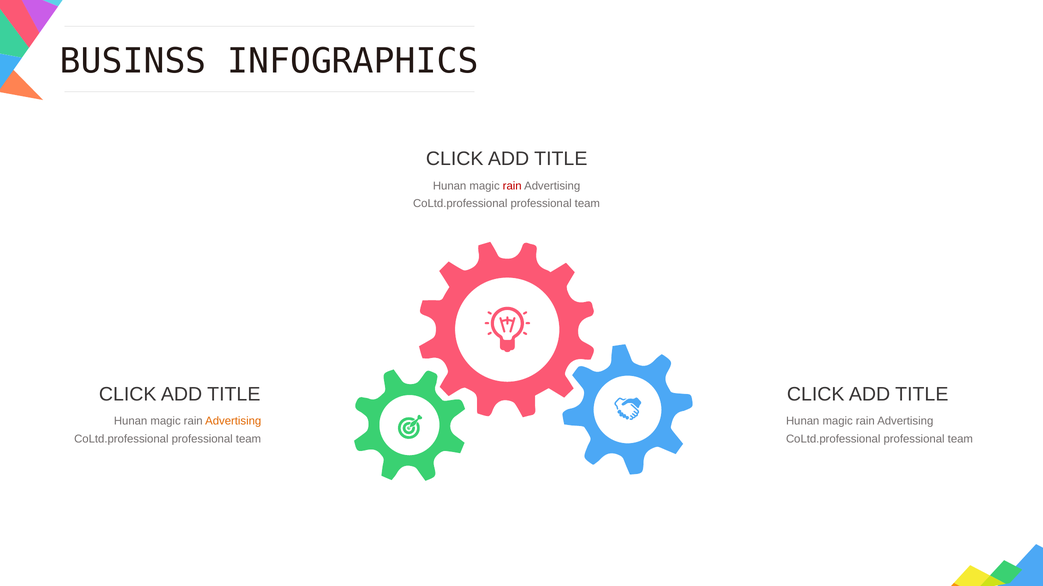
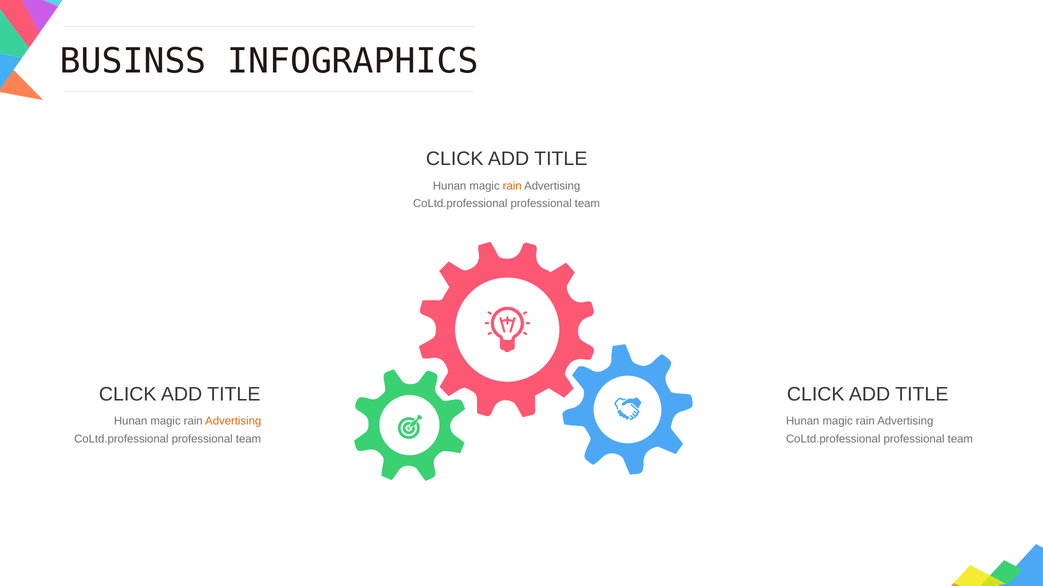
rain at (512, 186) colour: red -> orange
